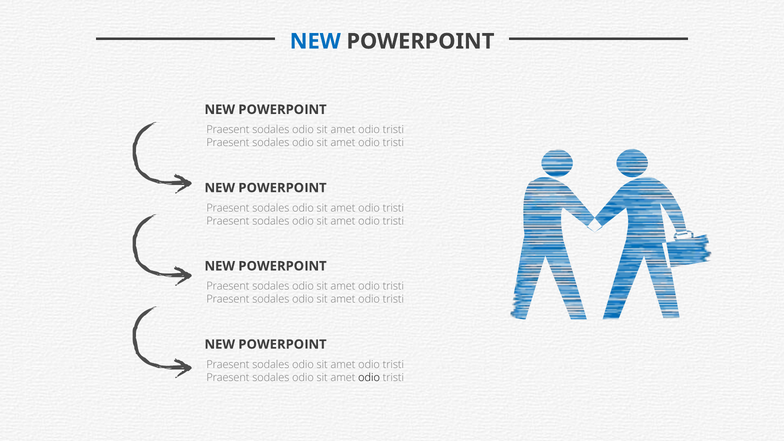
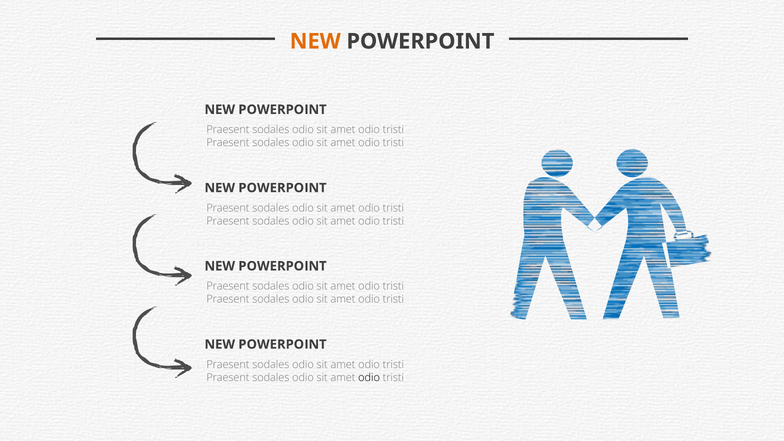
NEW at (315, 41) colour: blue -> orange
